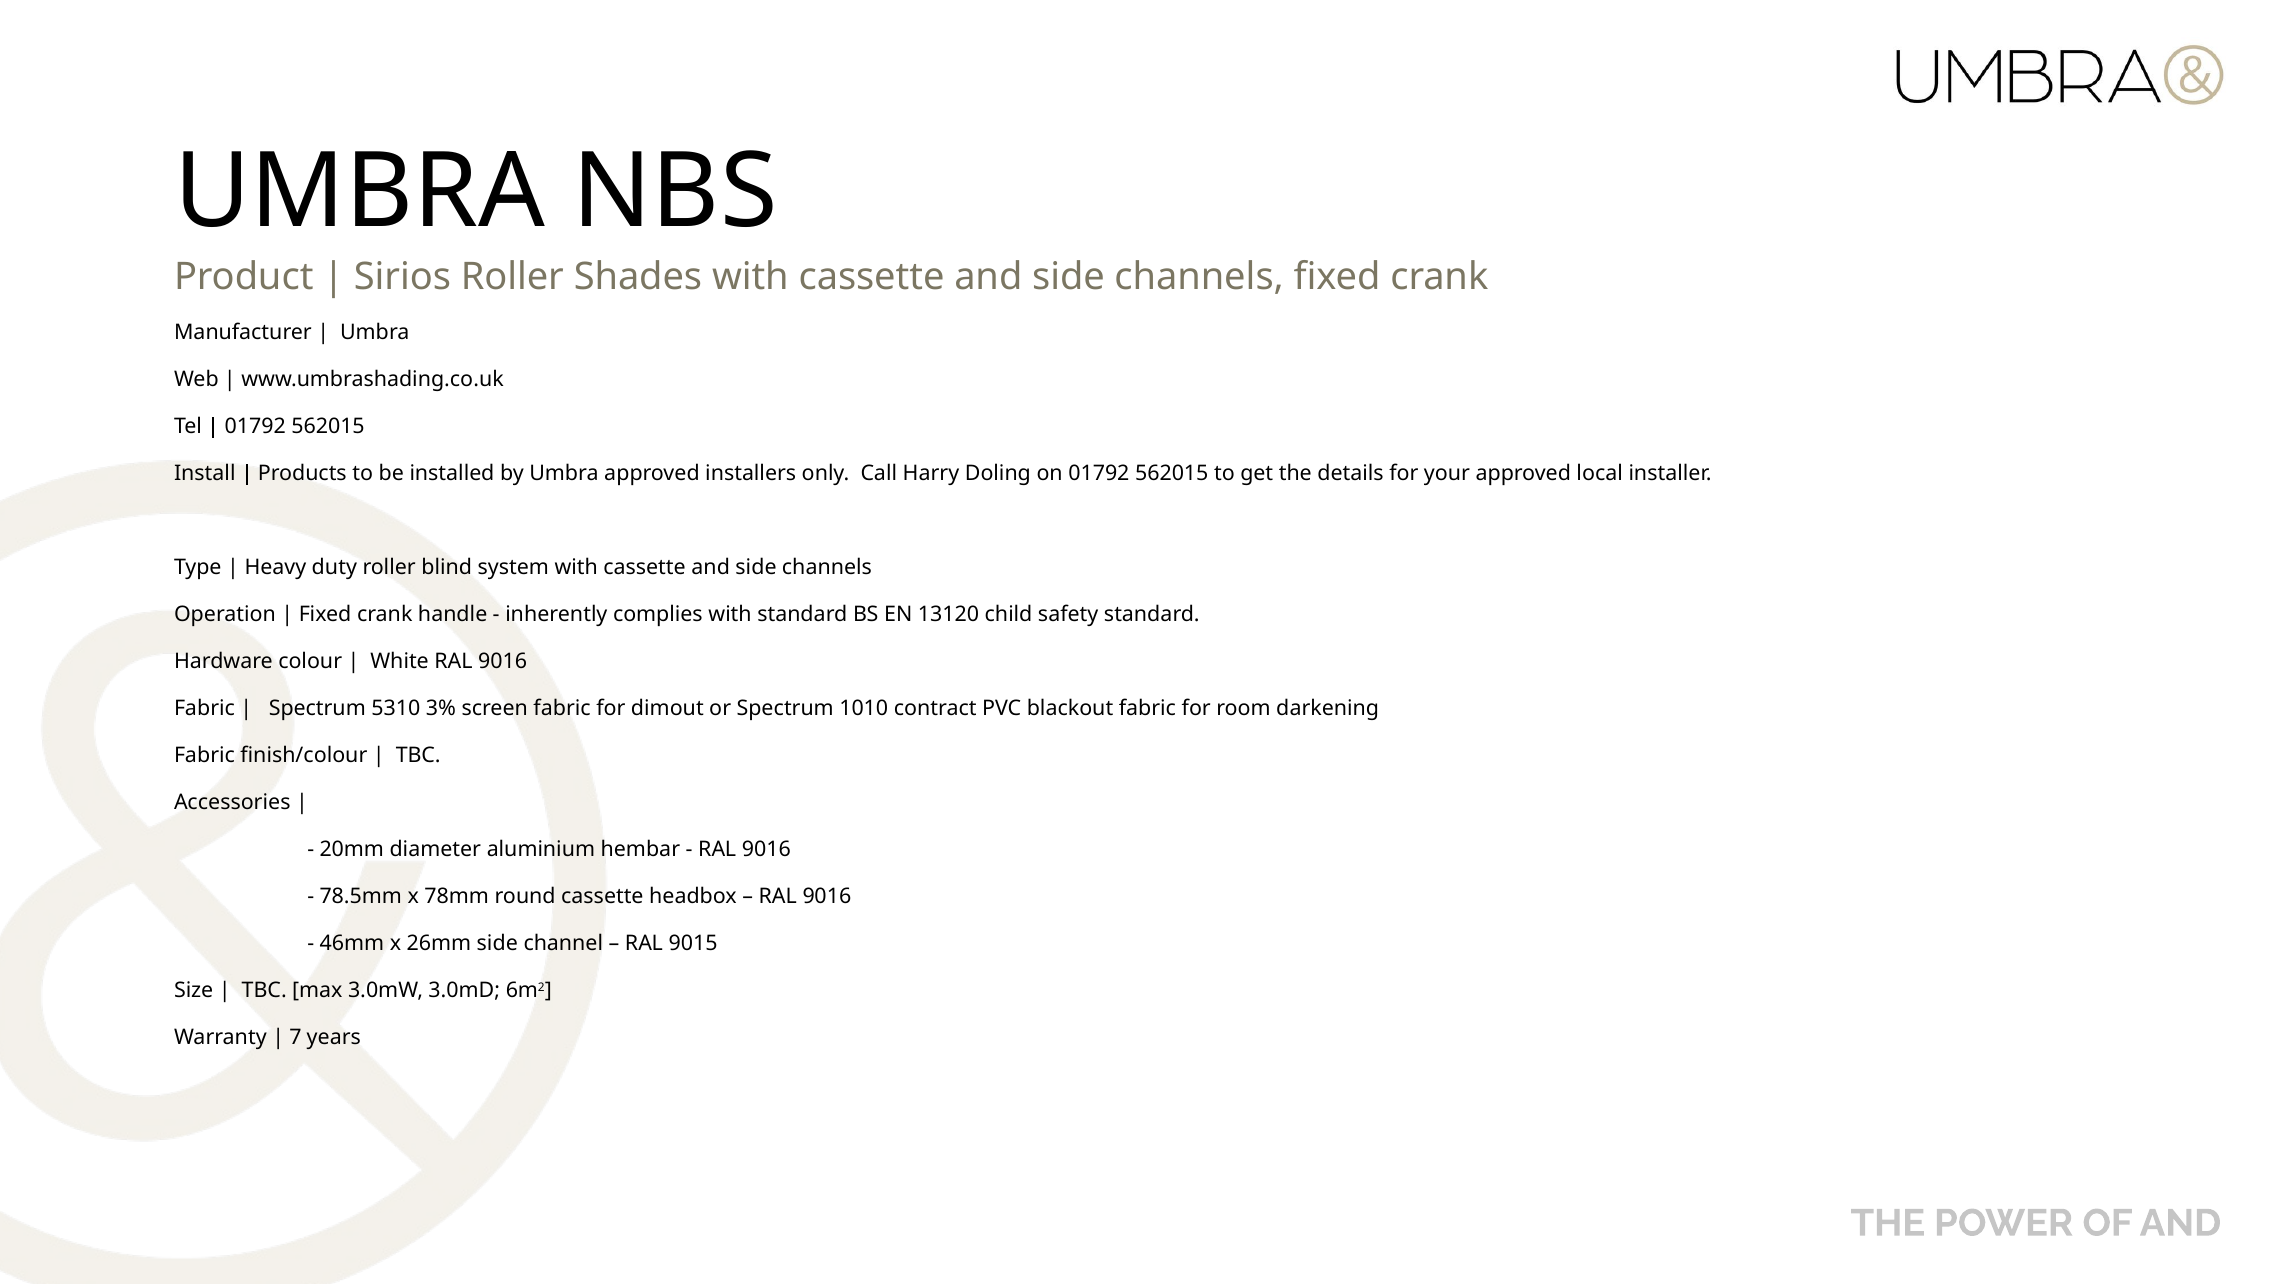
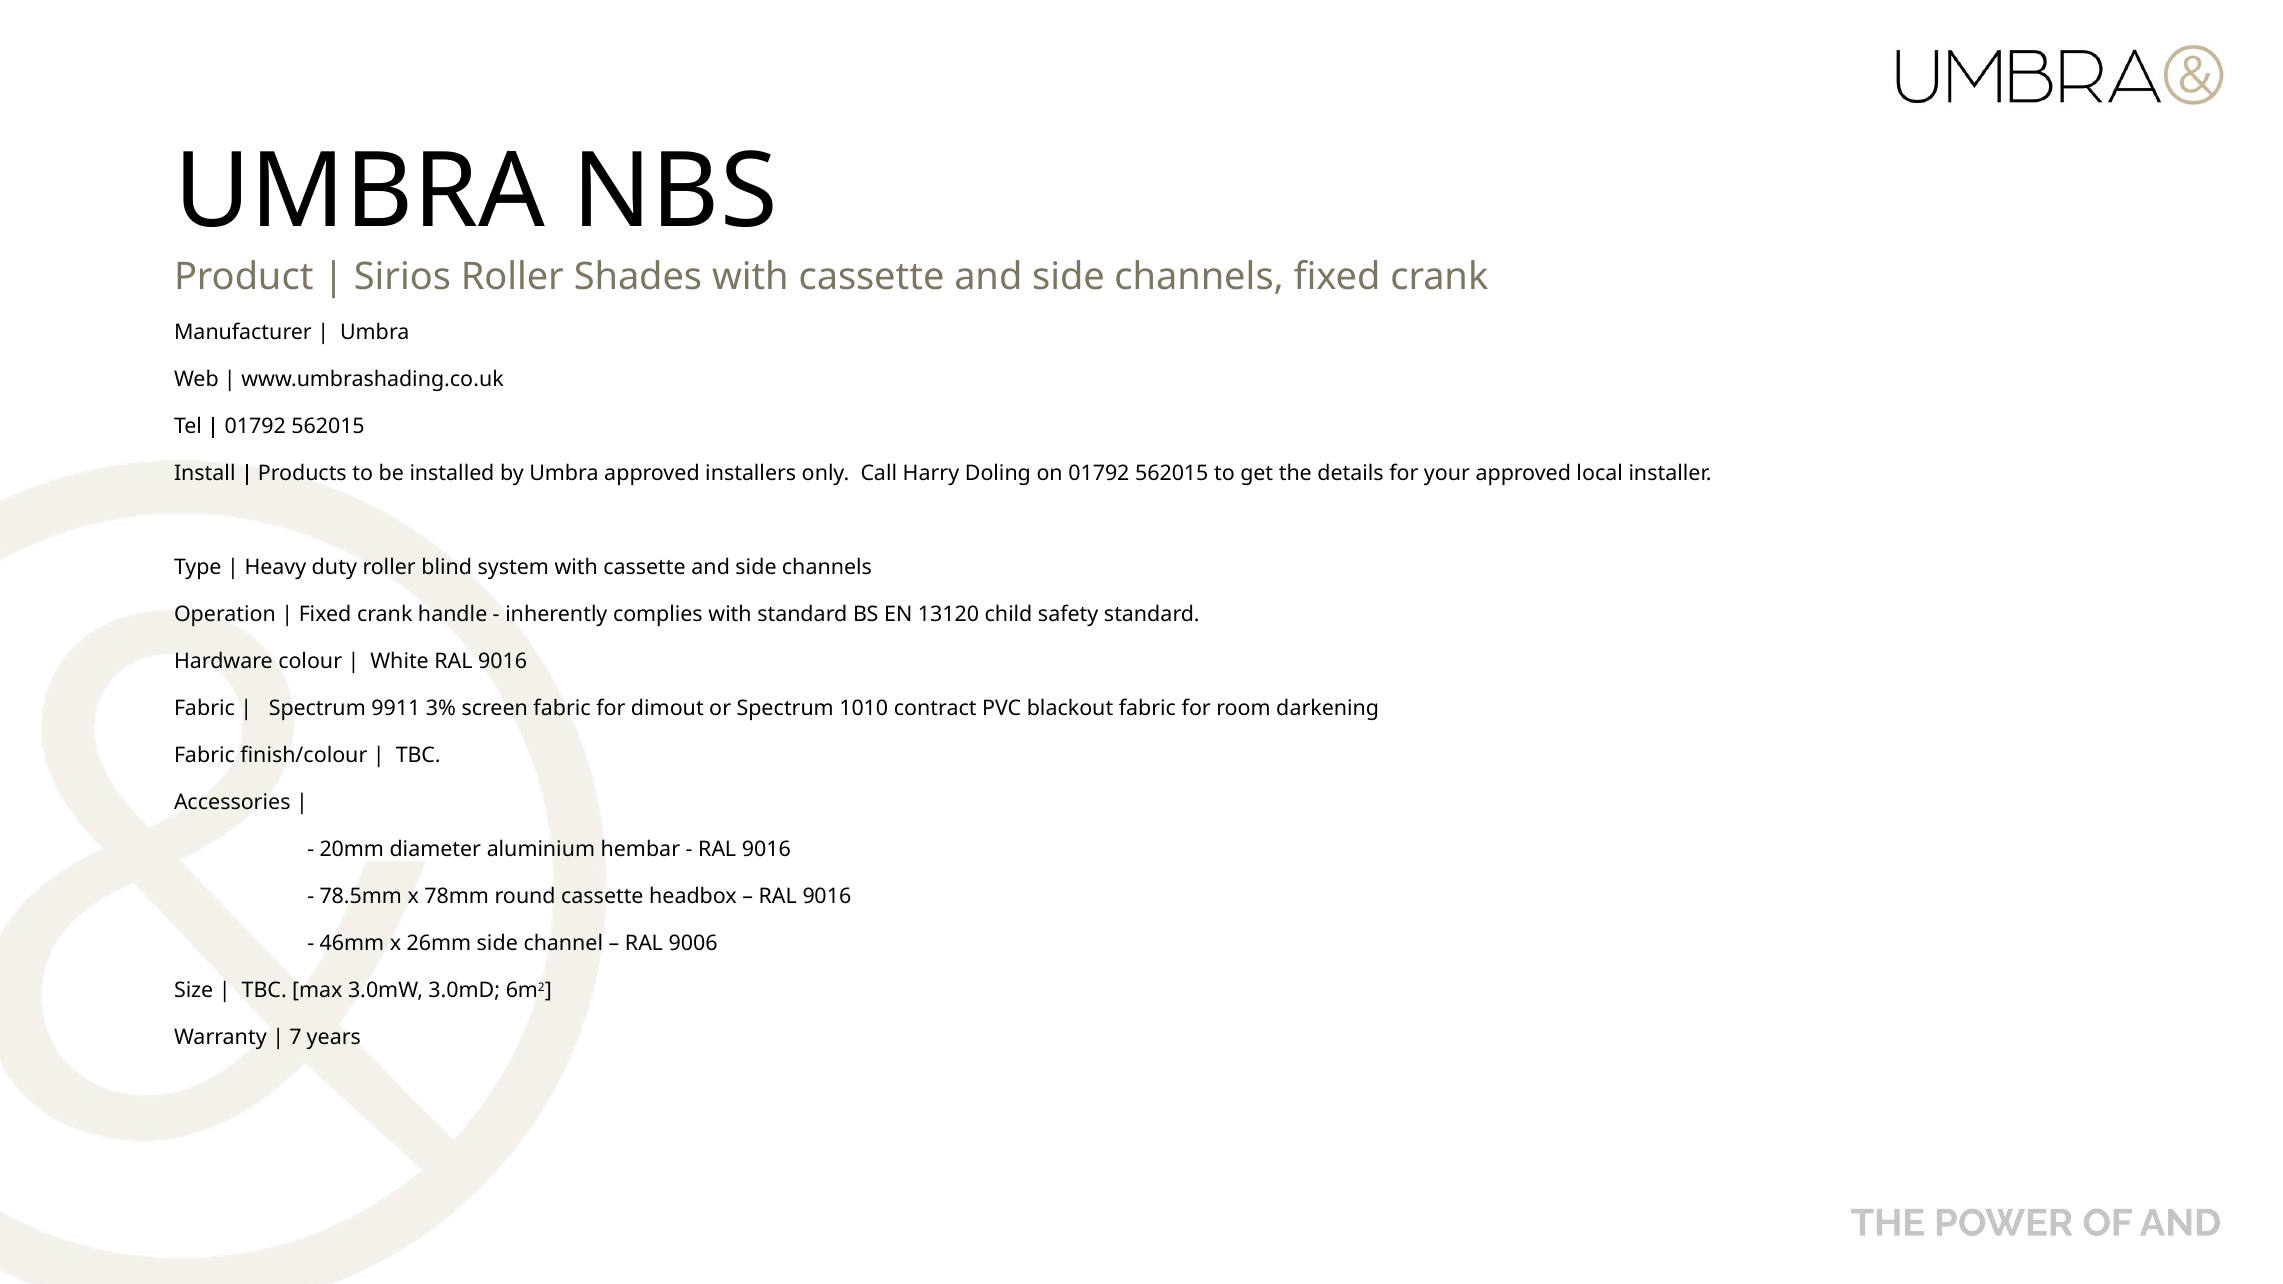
5310: 5310 -> 9911
9015: 9015 -> 9006
